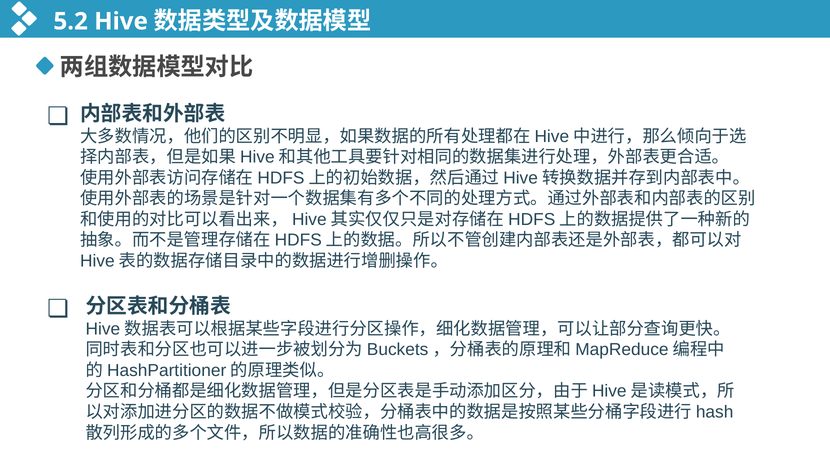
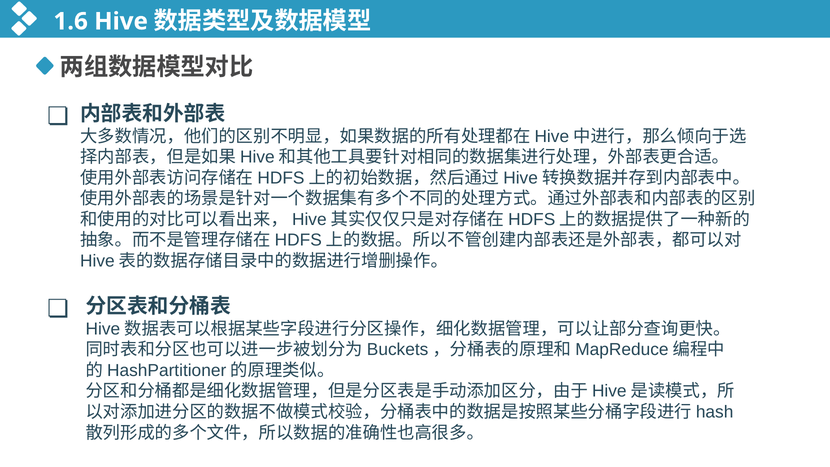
5.2: 5.2 -> 1.6
